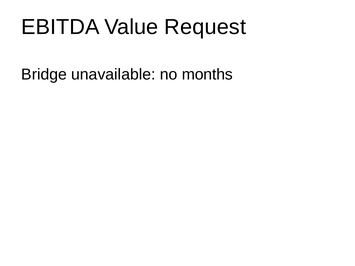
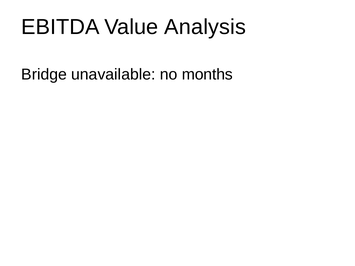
Request: Request -> Analysis
